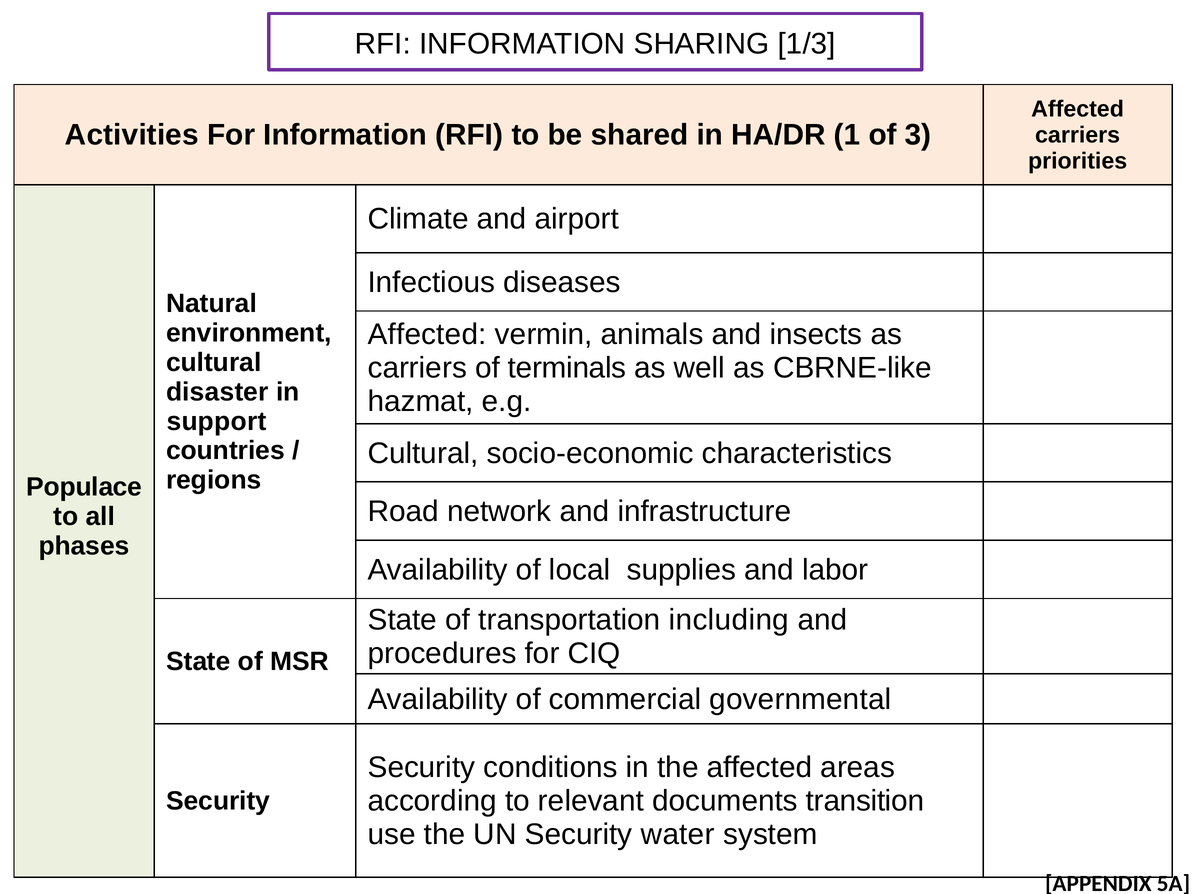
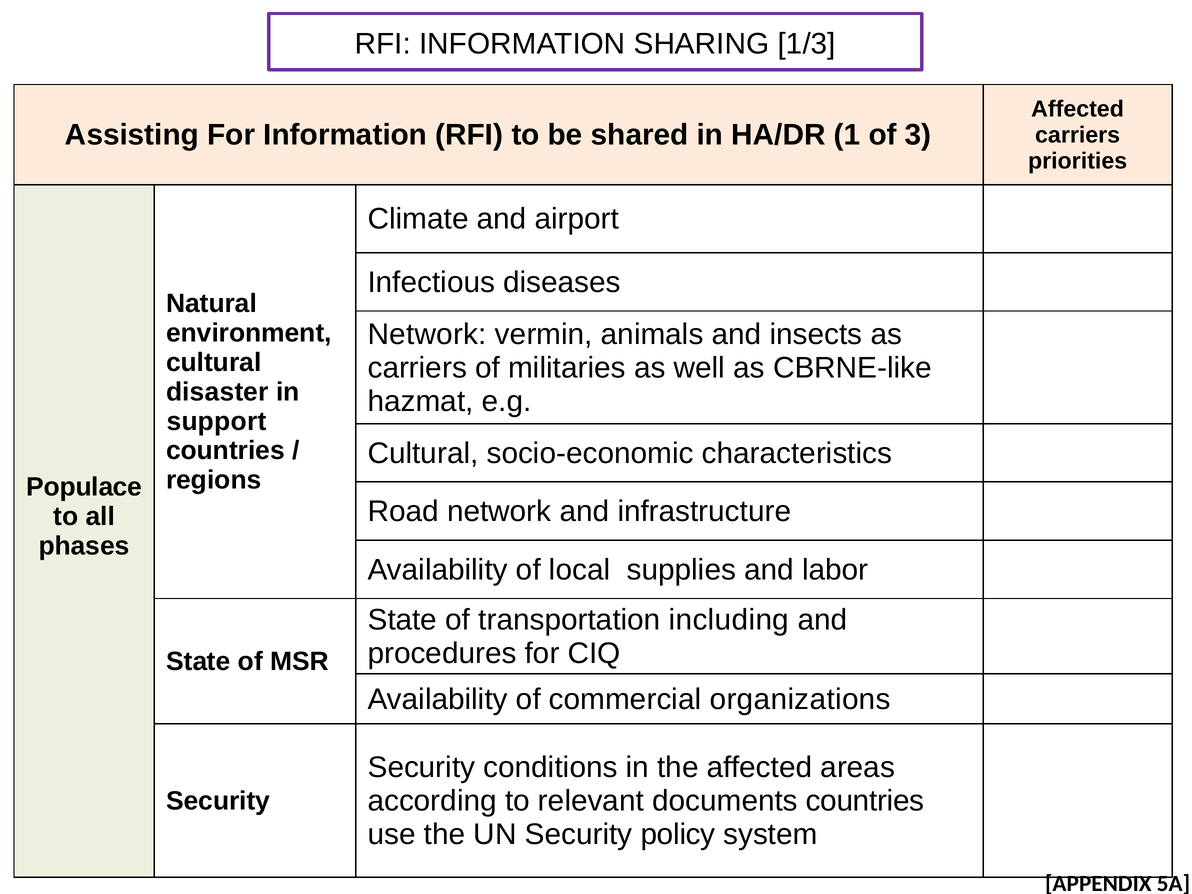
Activities: Activities -> Assisting
Affected at (427, 334): Affected -> Network
terminals: terminals -> militaries
governmental: governmental -> organizations
documents transition: transition -> countries
water: water -> policy
